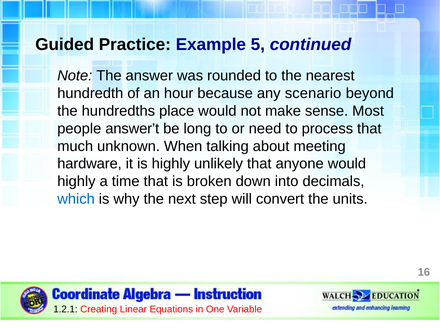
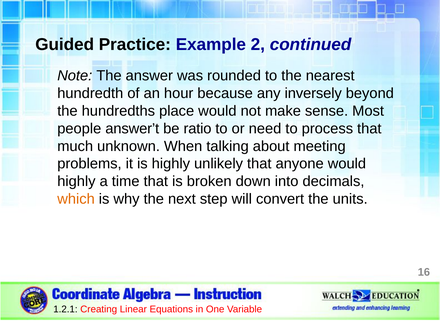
5: 5 -> 2
scenario: scenario -> inversely
long: long -> ratio
hardware: hardware -> problems
which colour: blue -> orange
